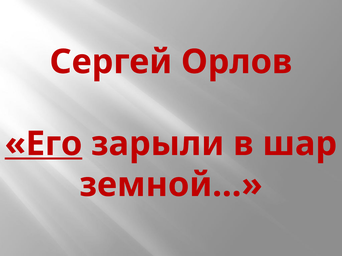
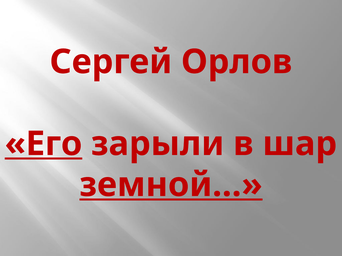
земной… underline: none -> present
